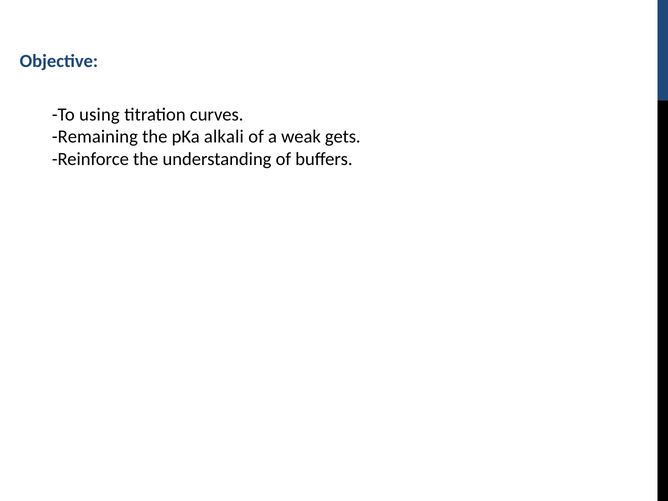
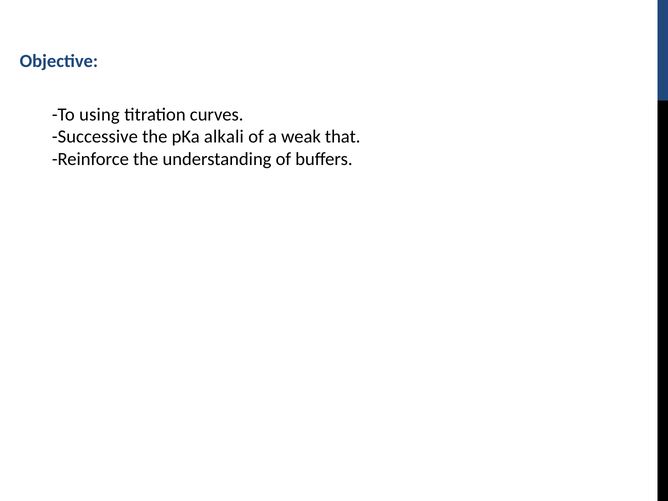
Remaining: Remaining -> Successive
gets: gets -> that
